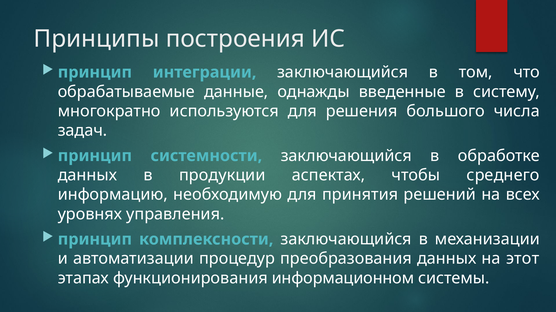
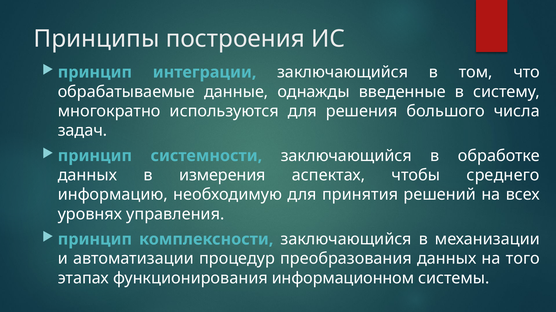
продукции: продукции -> измерения
этот: этот -> того
